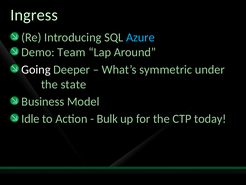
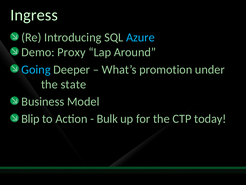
Team: Team -> Proxy
Going colour: white -> light blue
symmetric: symmetric -> promotion
Idle: Idle -> Blip
